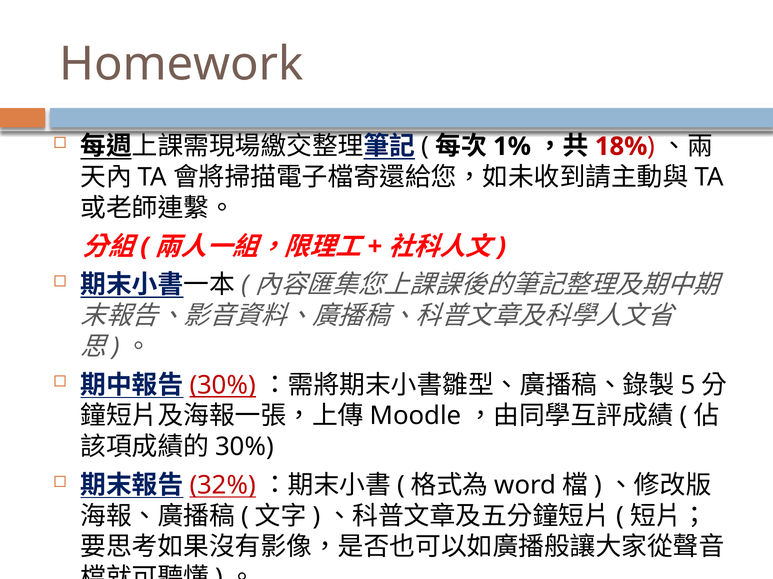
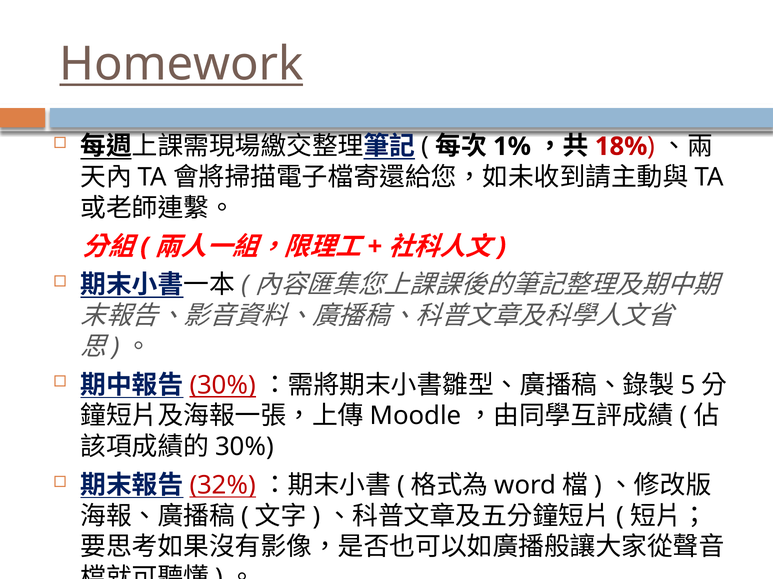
Homework underline: none -> present
